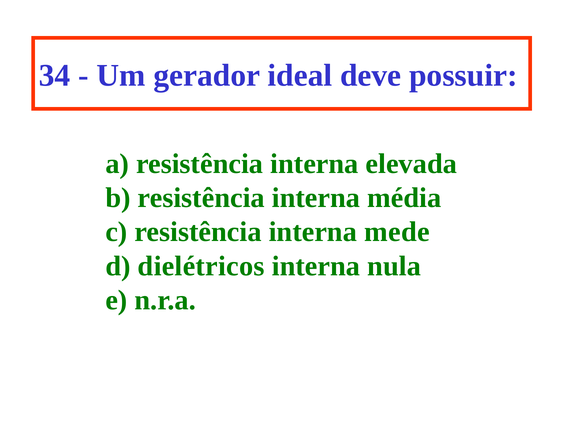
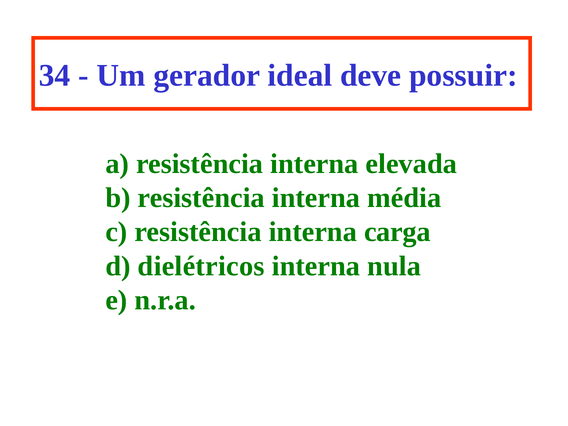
mede: mede -> carga
